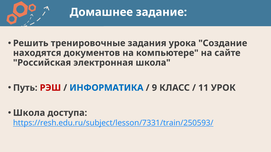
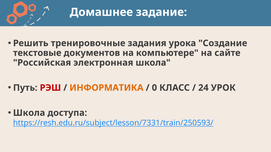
находятся: находятся -> текстовые
ИНФОРМАТИКА colour: blue -> orange
9: 9 -> 0
11: 11 -> 24
